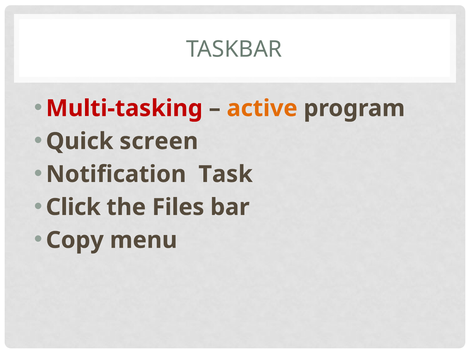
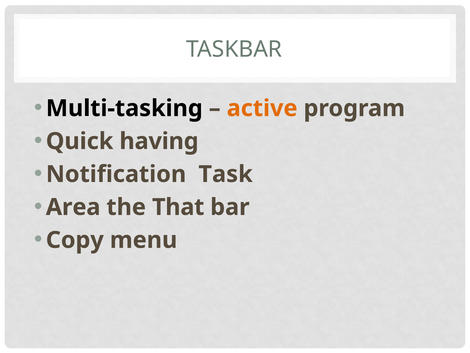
Multi-tasking colour: red -> black
screen: screen -> having
Click: Click -> Area
Files: Files -> That
